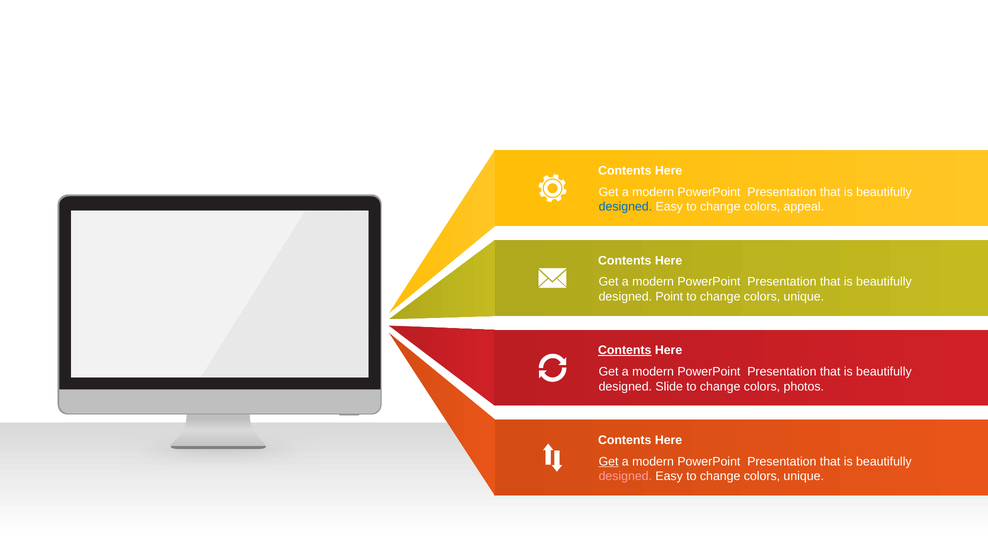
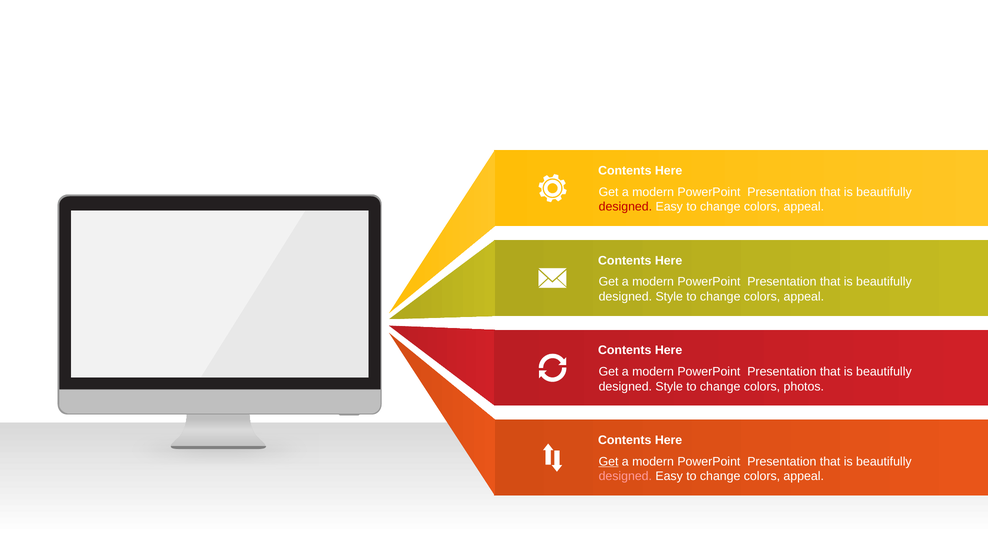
designed at (625, 207) colour: blue -> red
Point at (669, 297): Point -> Style
unique at (804, 297): unique -> appeal
Contents at (625, 350) underline: present -> none
Slide at (669, 386): Slide -> Style
unique at (804, 476): unique -> appeal
